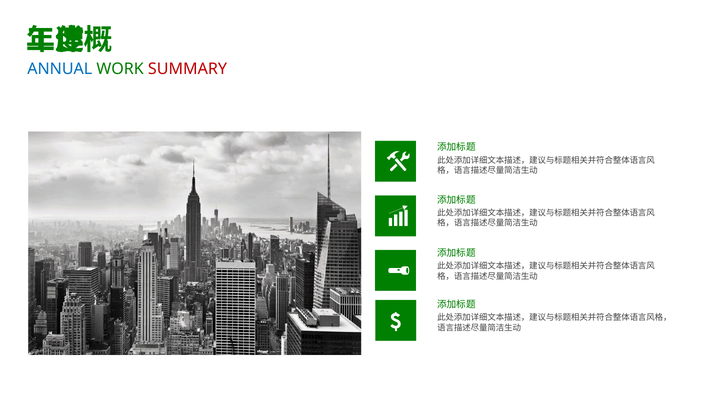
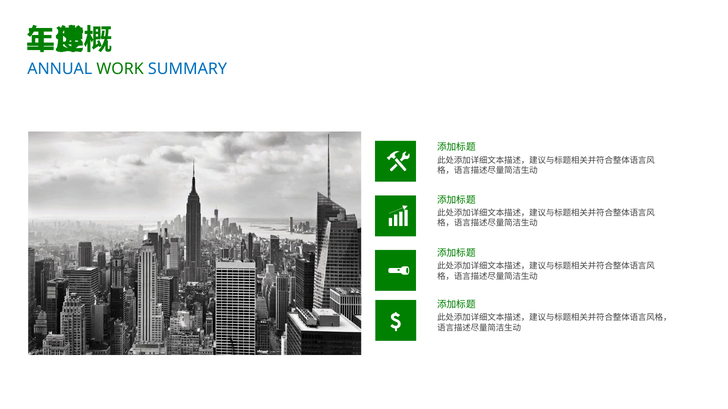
SUMMARY colour: red -> blue
